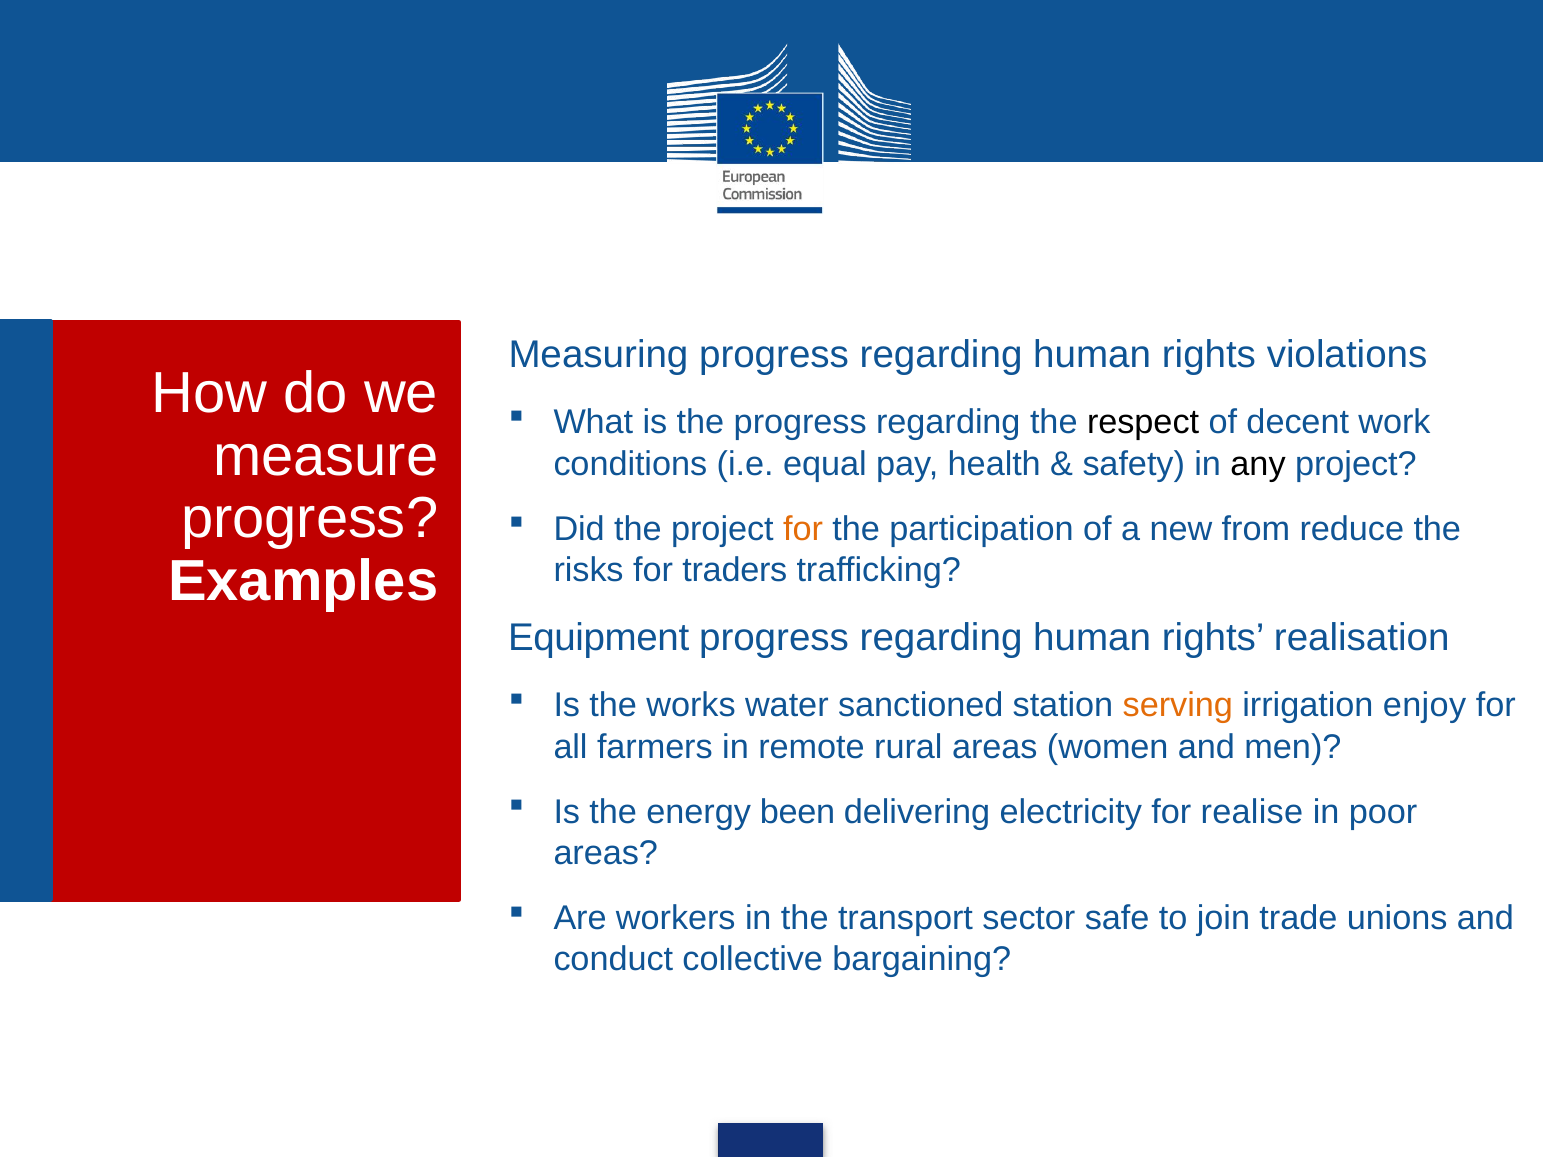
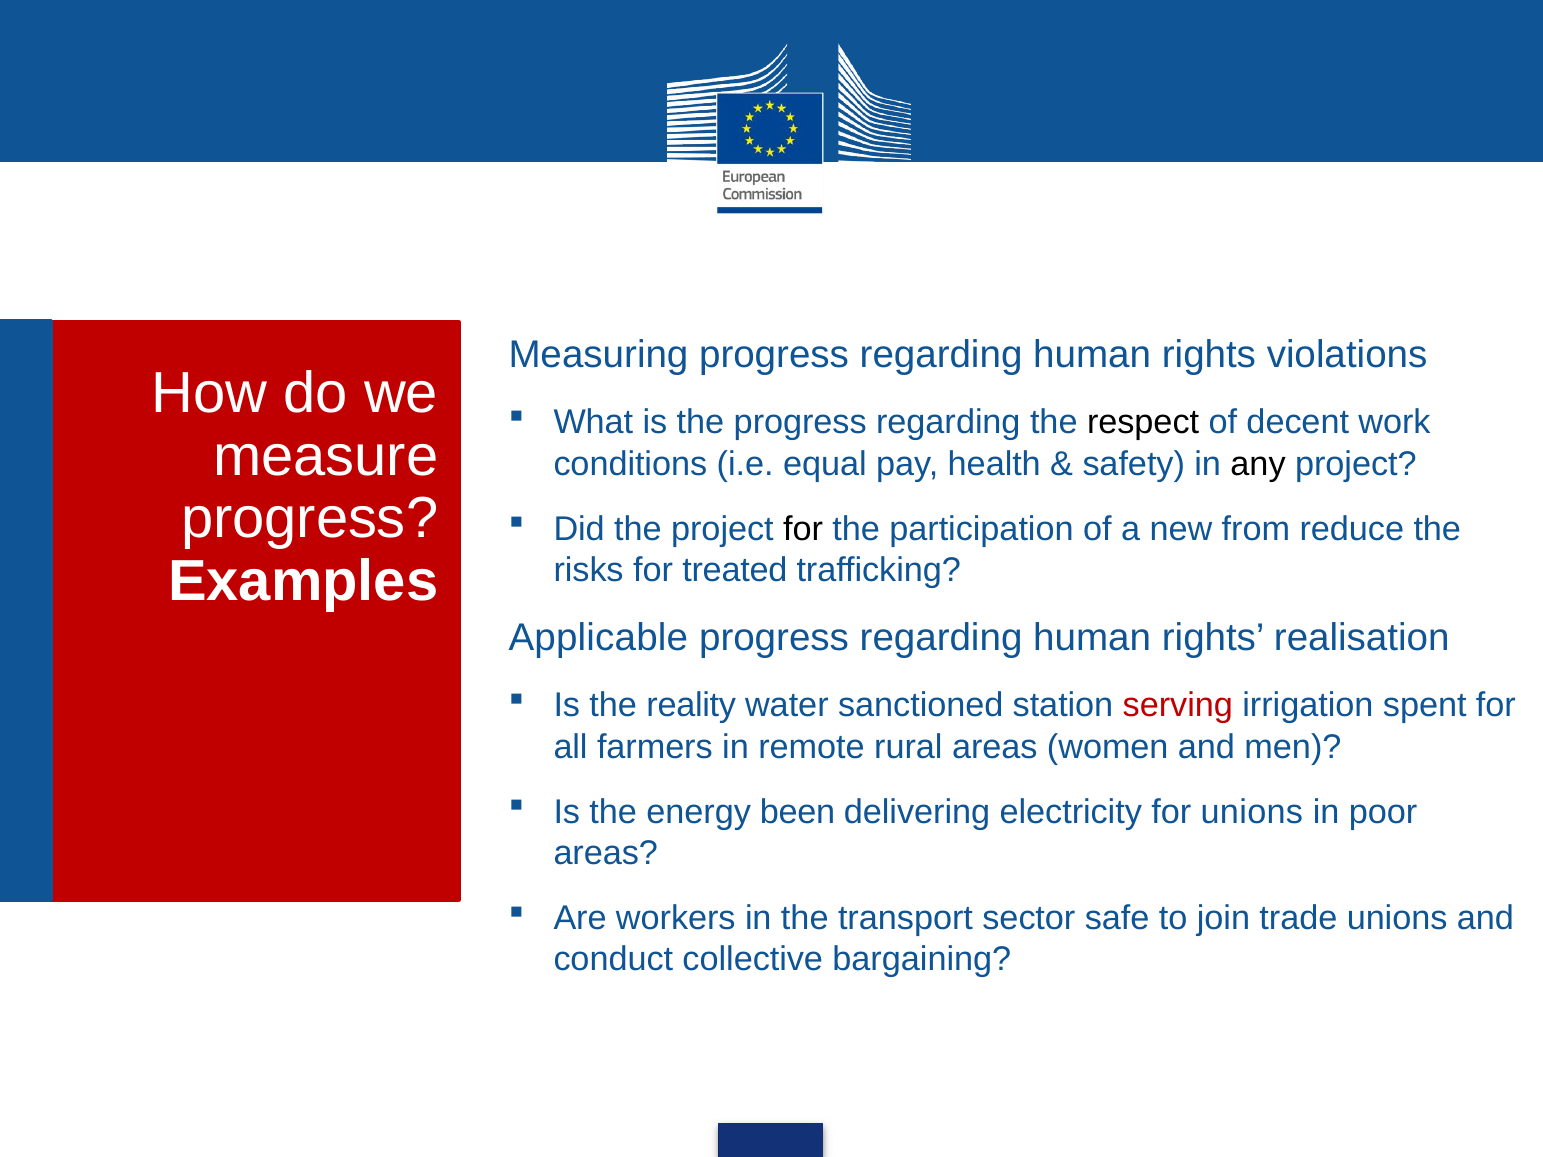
for at (803, 529) colour: orange -> black
traders: traders -> treated
Equipment: Equipment -> Applicable
works: works -> reality
serving colour: orange -> red
enjoy: enjoy -> spent
for realise: realise -> unions
